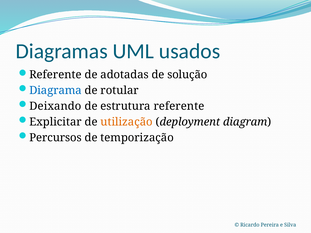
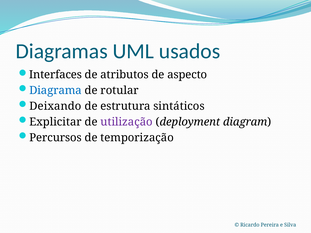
Referente at (55, 75): Referente -> Interfaces
adotadas: adotadas -> atributos
solução: solução -> aspecto
estrutura referente: referente -> sintáticos
utilização colour: orange -> purple
